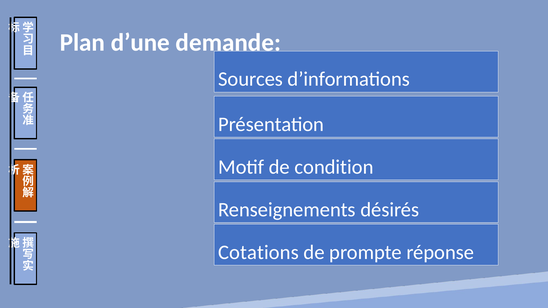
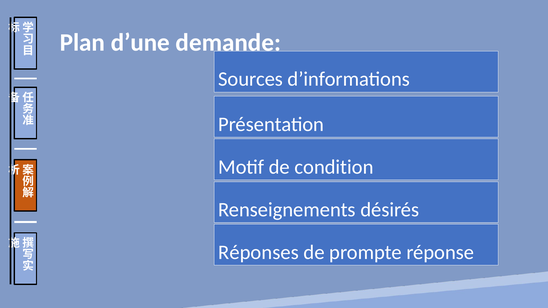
Cotations: Cotations -> Réponses
